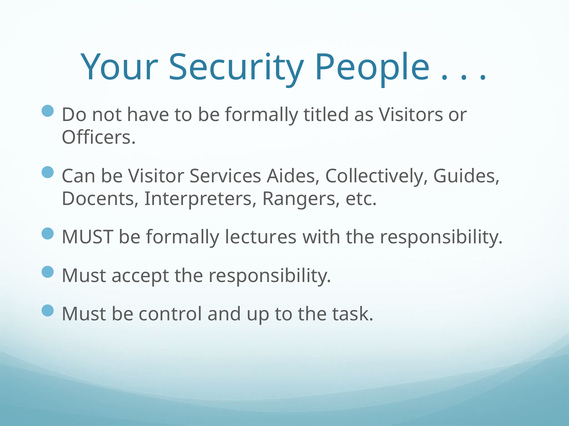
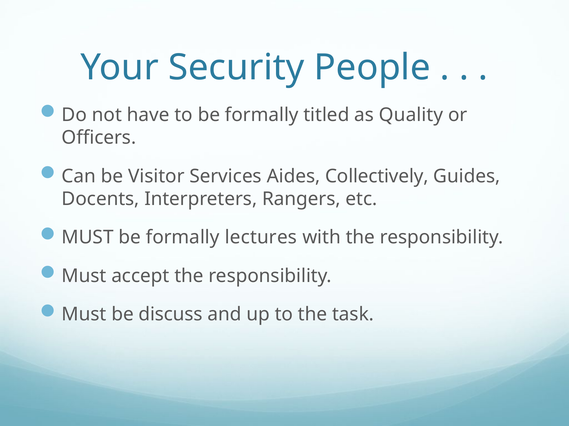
Visitors: Visitors -> Quality
control: control -> discuss
